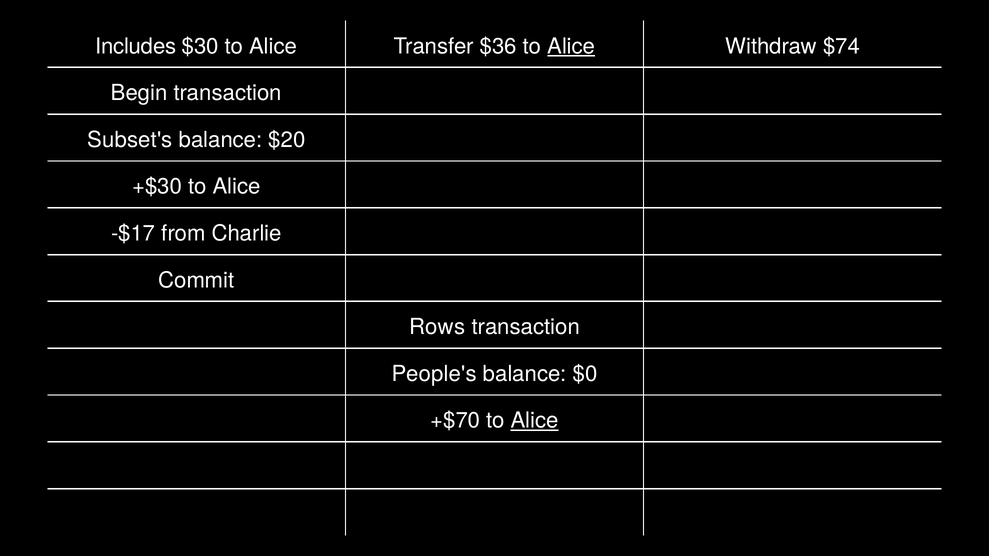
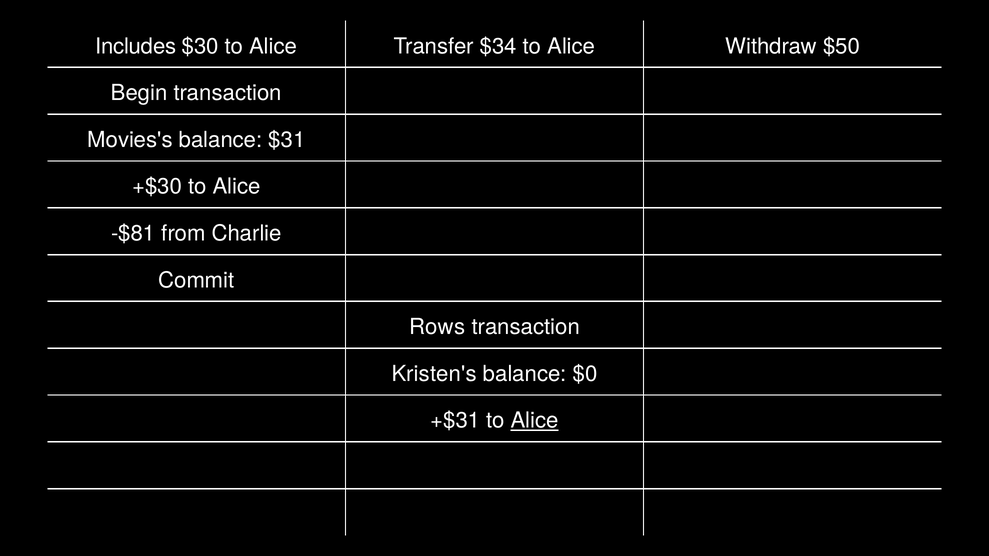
$36: $36 -> $34
Alice at (571, 46) underline: present -> none
$74: $74 -> $50
Subset's: Subset's -> Movies's
$20: $20 -> $31
-$17: -$17 -> -$81
People's: People's -> Kristen's
+$70: +$70 -> +$31
